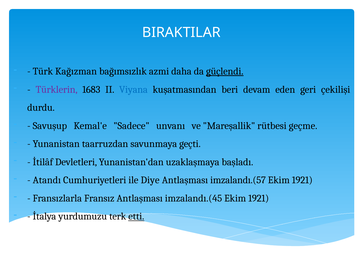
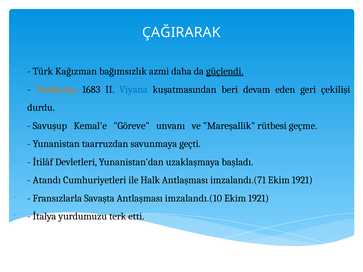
BIRAKTILAR: BIRAKTILAR -> ÇAĞIRARAK
Türklerin colour: purple -> orange
Sadece: Sadece -> Göreve
Diye: Diye -> Halk
imzalandı.(57: imzalandı.(57 -> imzalandı.(71
Fransız: Fransız -> Savaşta
imzalandı.(45: imzalandı.(45 -> imzalandı.(10
etti underline: present -> none
